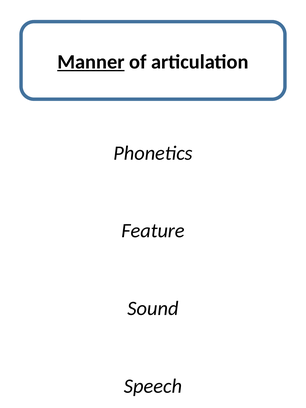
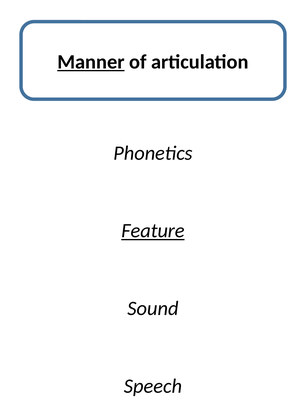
Feature underline: none -> present
